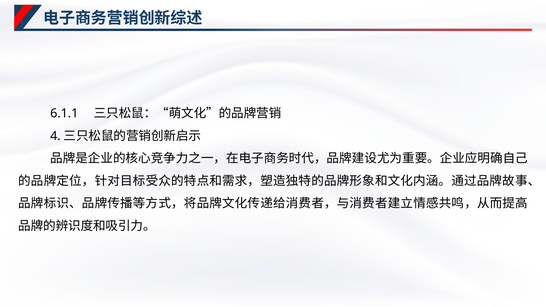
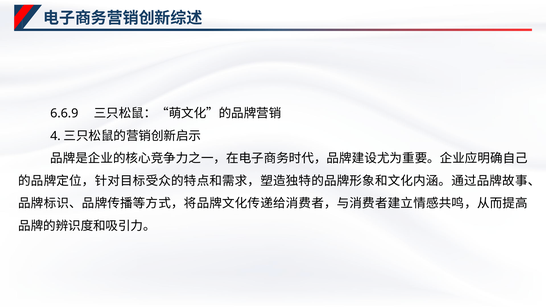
6.1.1: 6.1.1 -> 6.6.9
